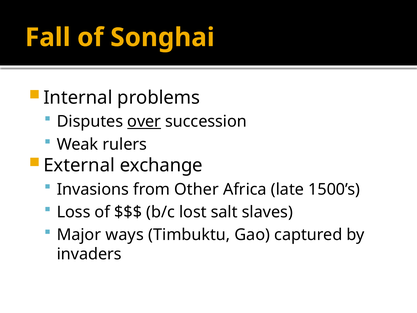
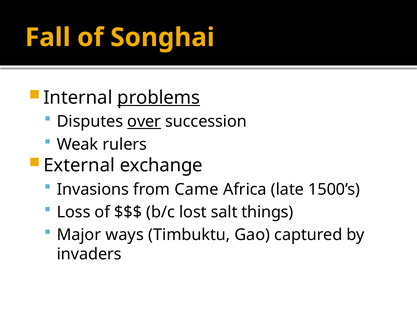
problems underline: none -> present
Other: Other -> Came
slaves: slaves -> things
